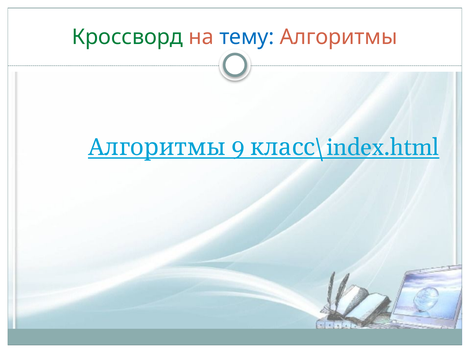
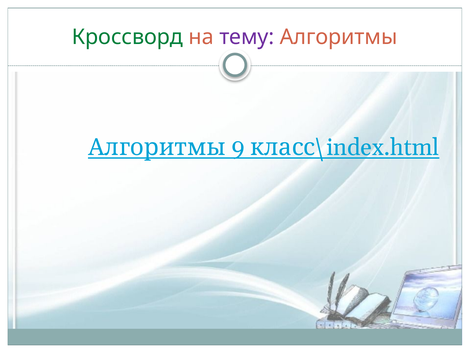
тему colour: blue -> purple
